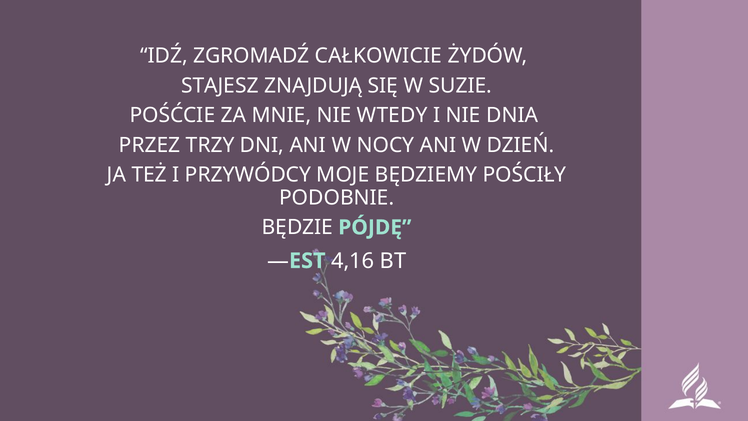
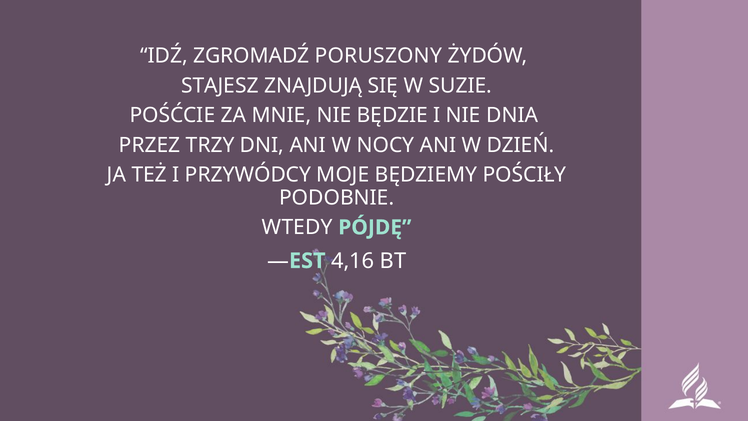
CAŁKOWICIE: CAŁKOWICIE -> PORUSZONY
WTEDY: WTEDY -> BĘDZIE
BĘDZIE: BĘDZIE -> WTEDY
